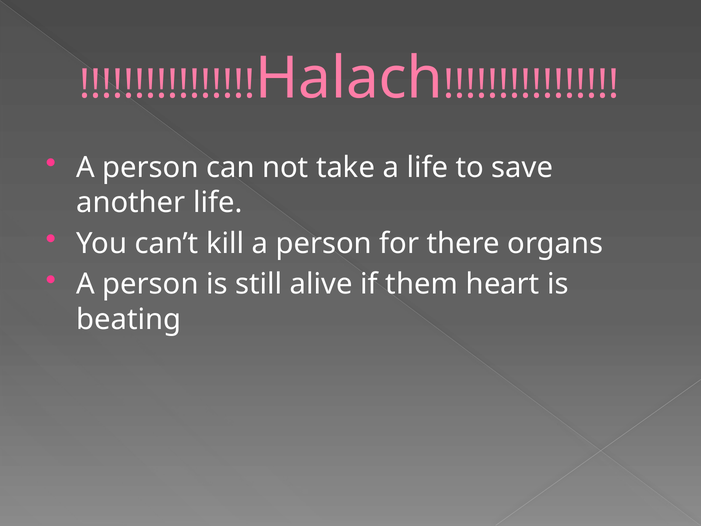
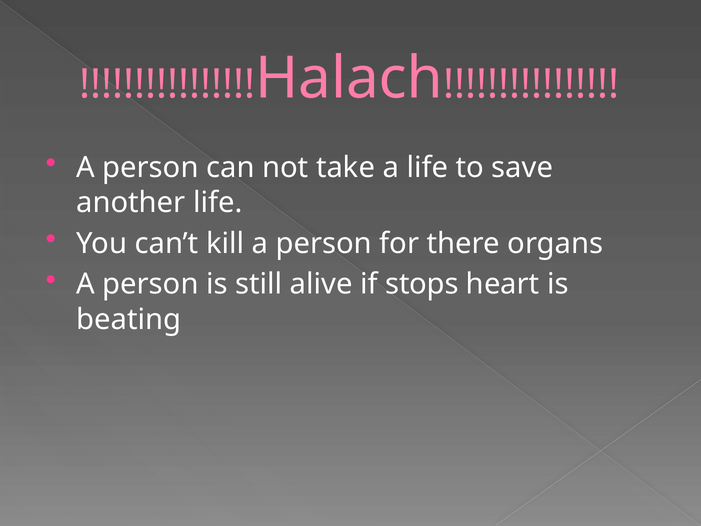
them: them -> stops
